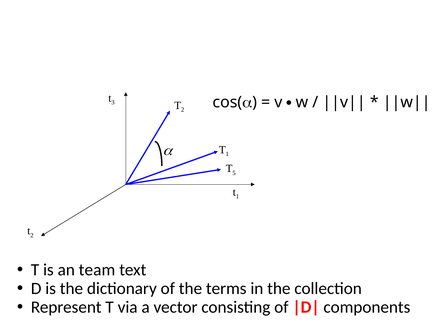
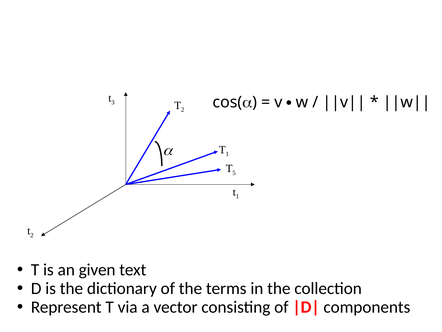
team: team -> given
